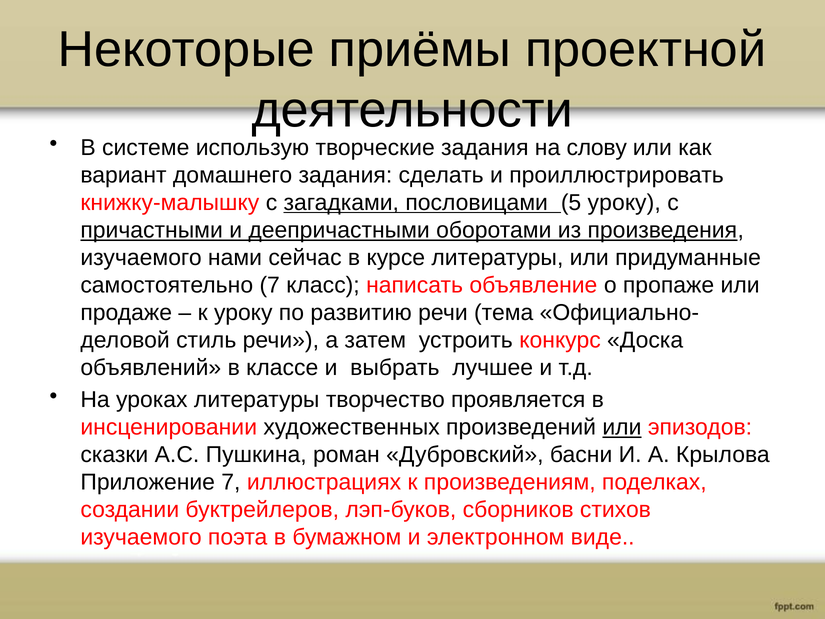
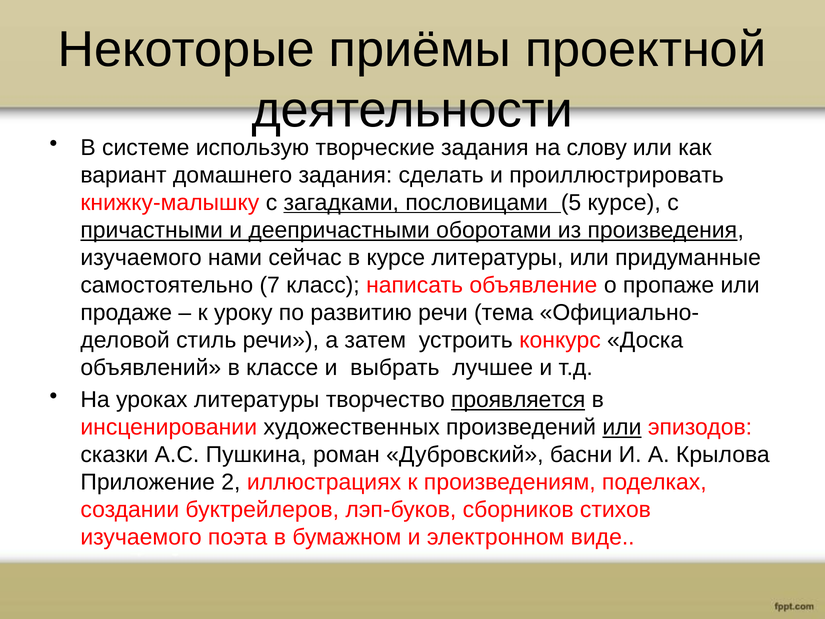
5 уроку: уроку -> курсе
проявляется underline: none -> present
Приложение 7: 7 -> 2
